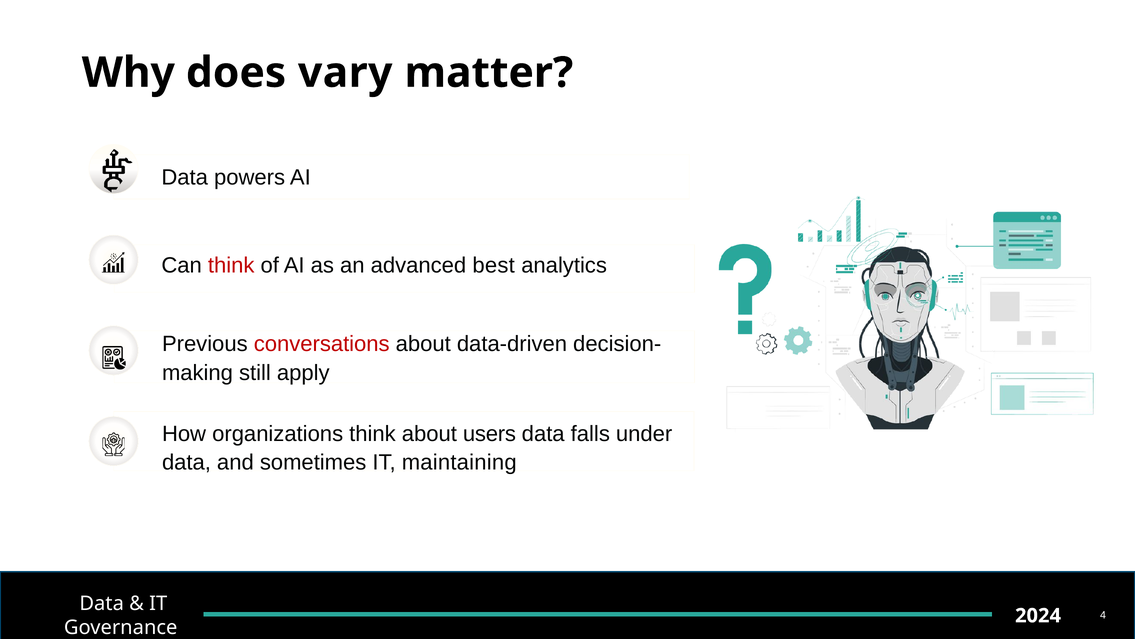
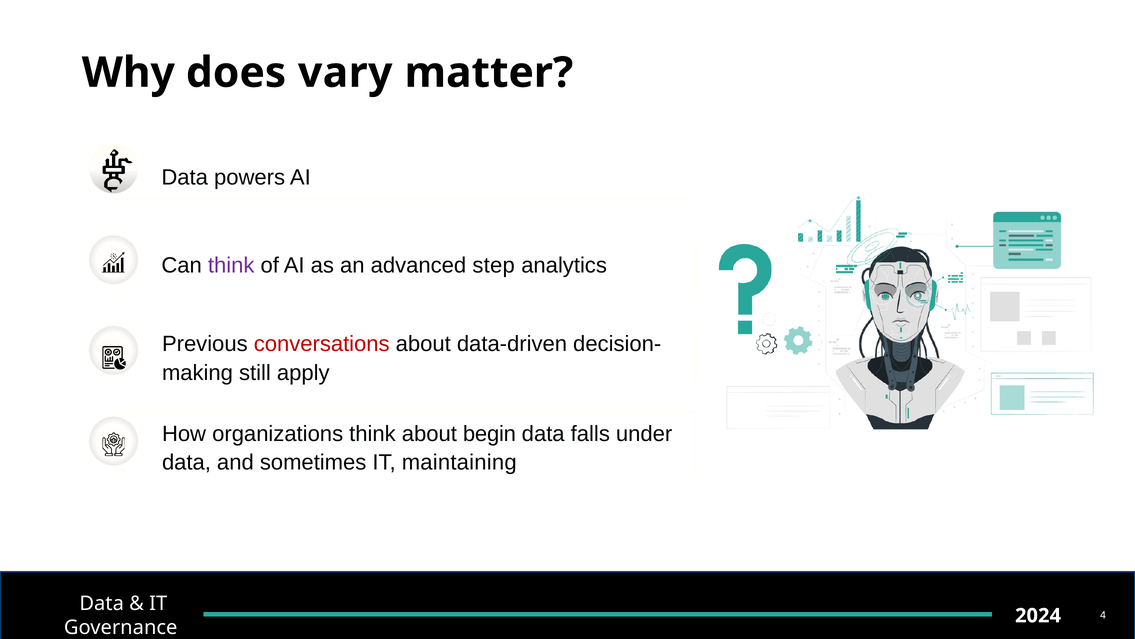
think at (231, 265) colour: red -> purple
best: best -> step
users: users -> begin
